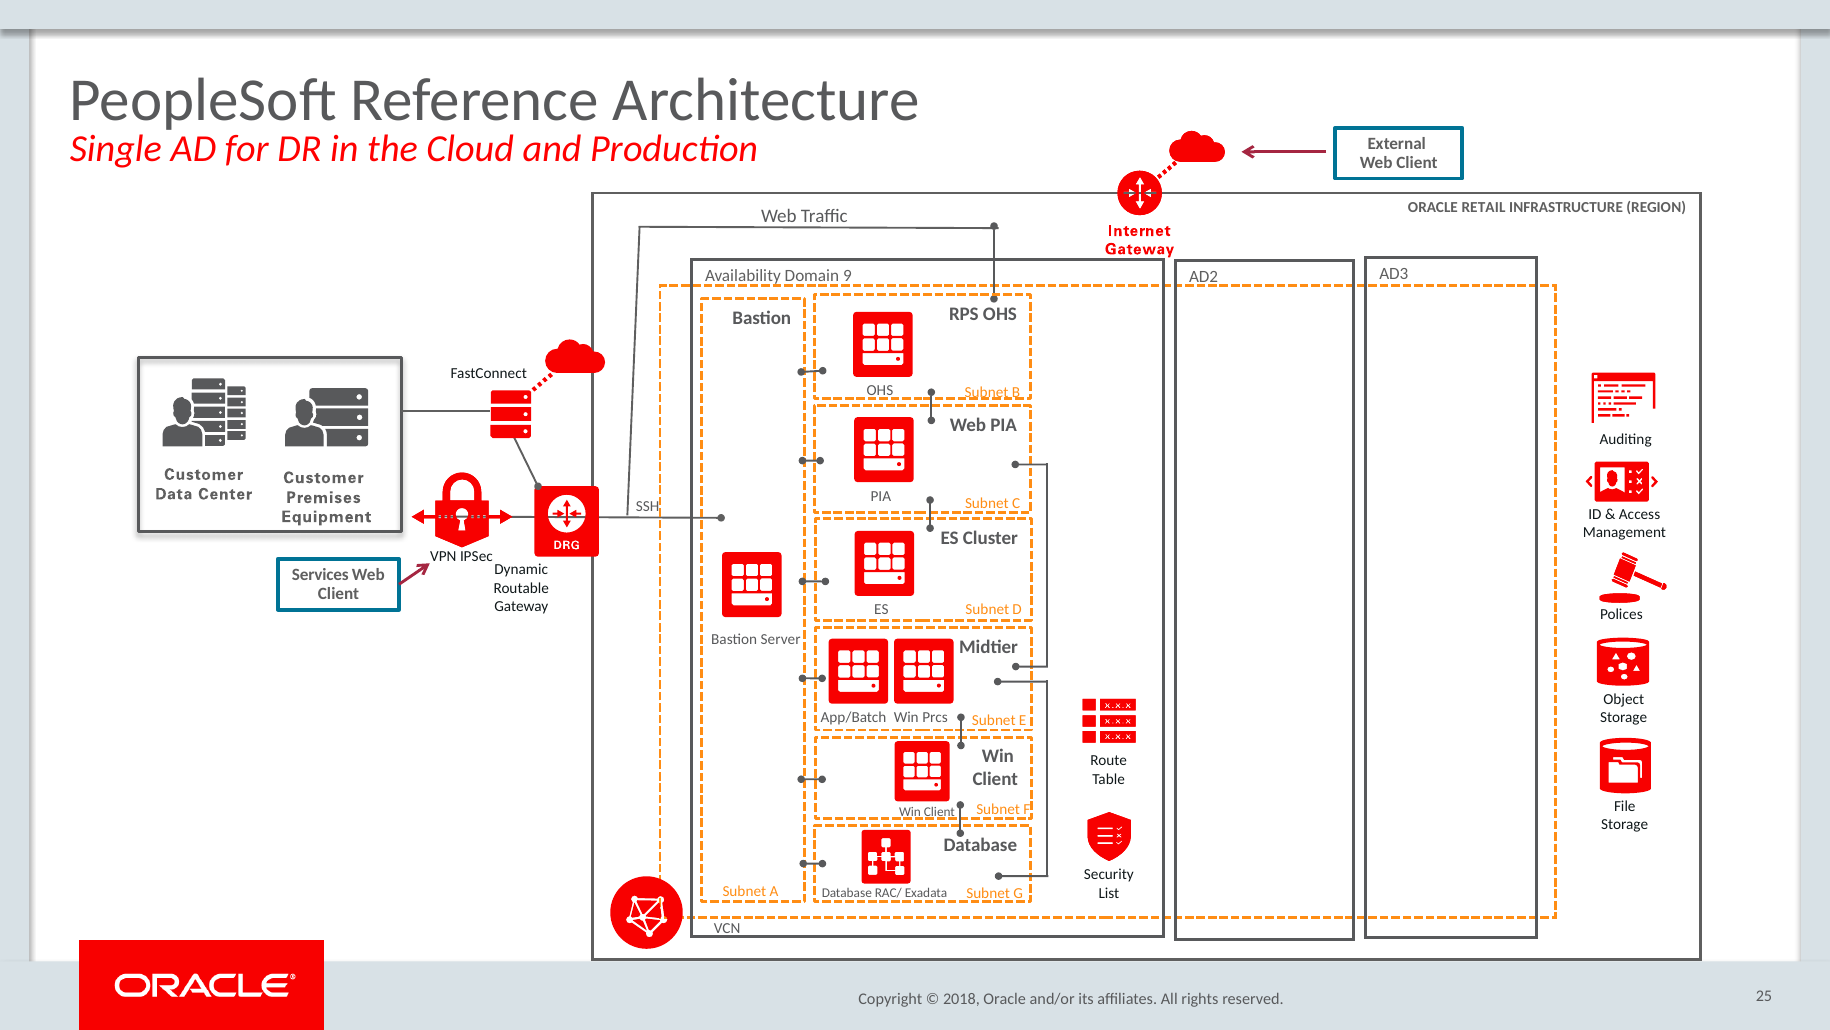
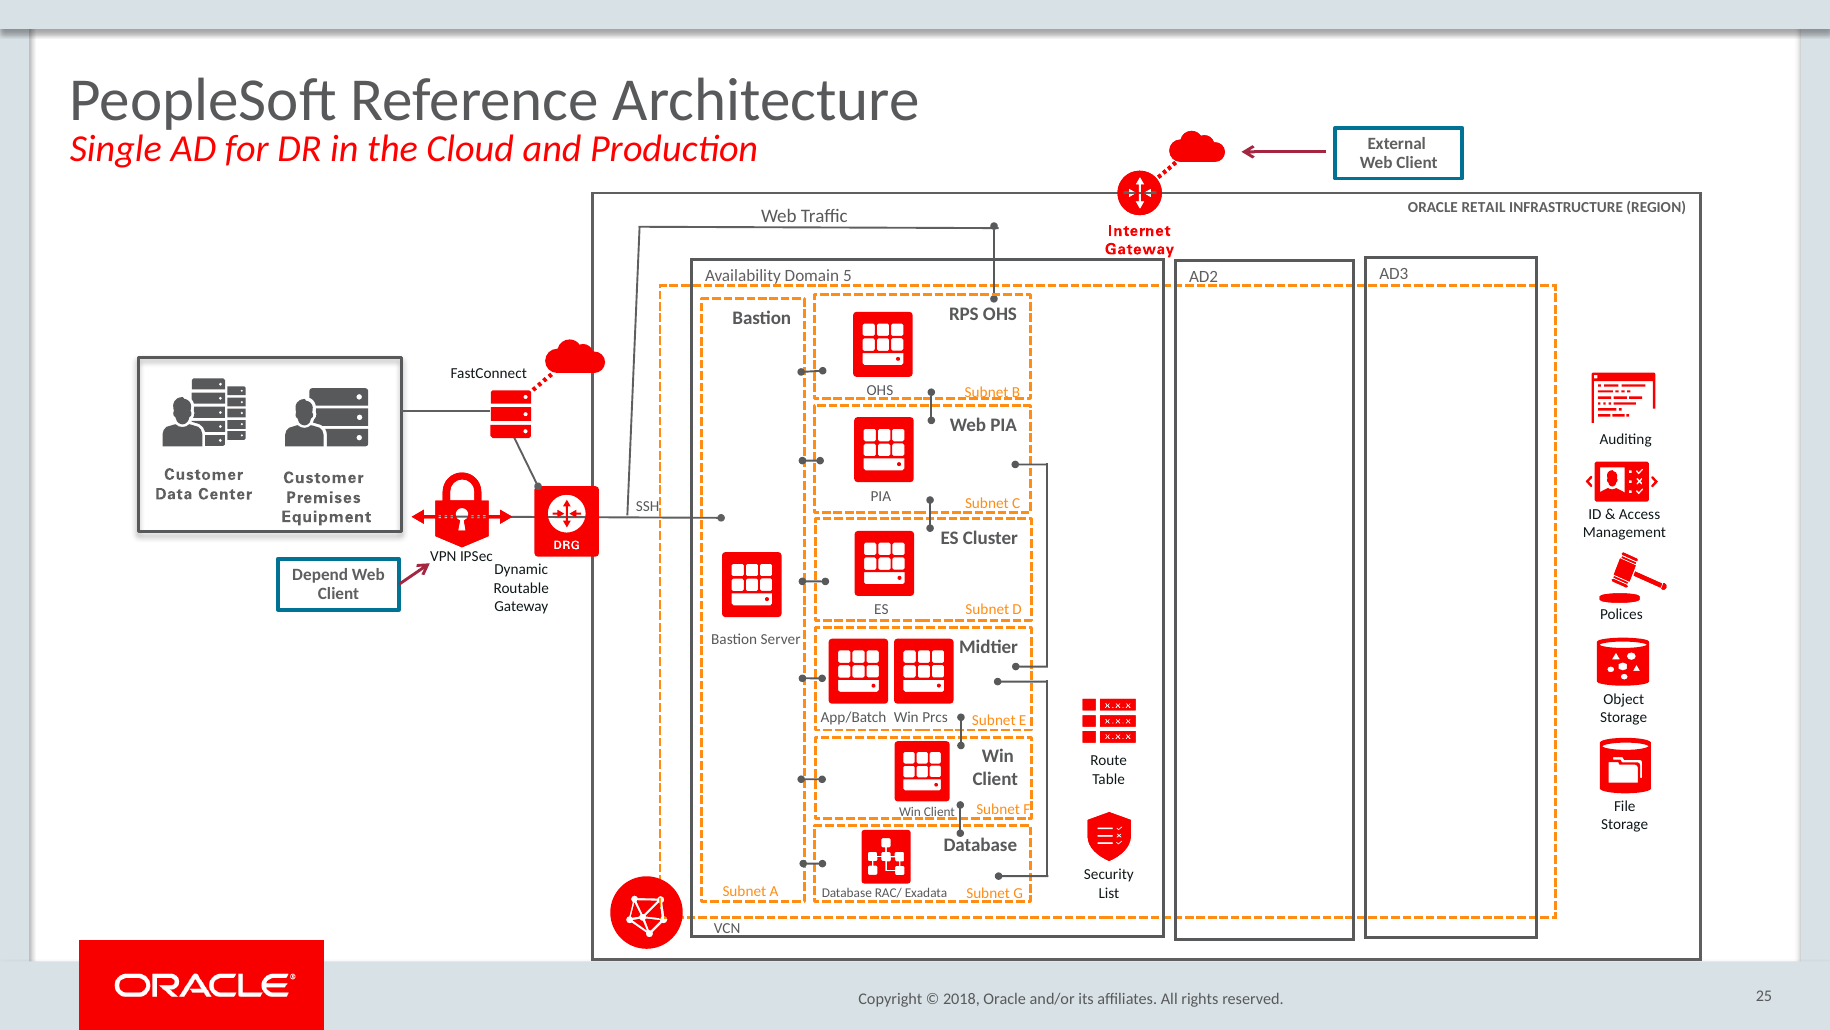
9: 9 -> 5
Services: Services -> Depend
